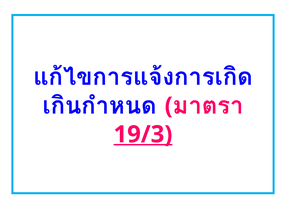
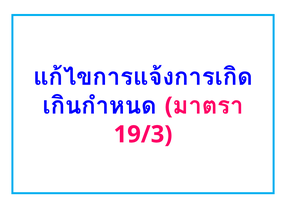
19/3 underline: present -> none
